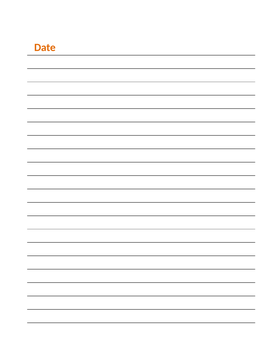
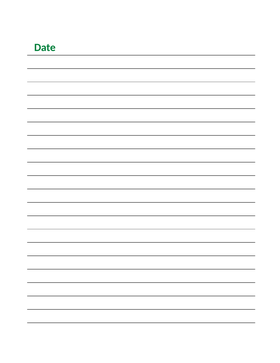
Date colour: orange -> green
